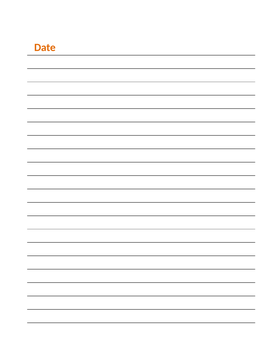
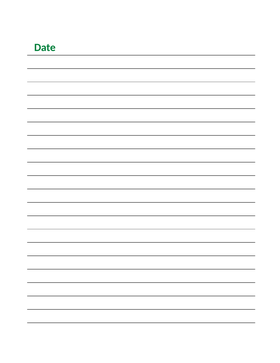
Date colour: orange -> green
